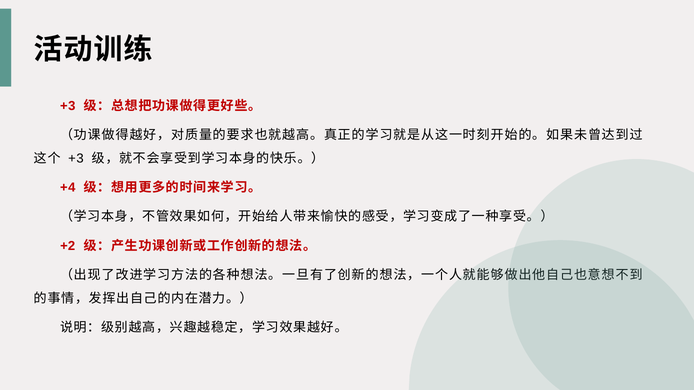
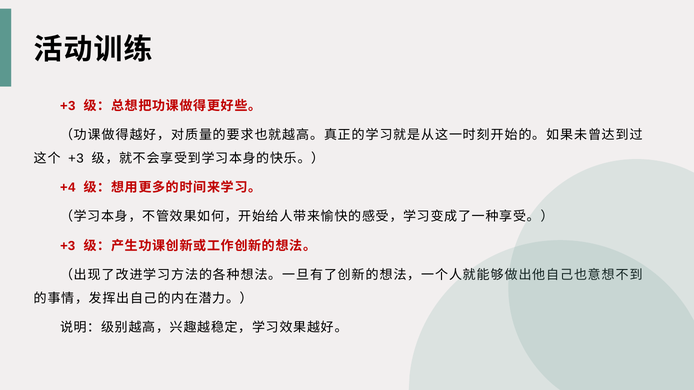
+2 at (68, 246): +2 -> +3
